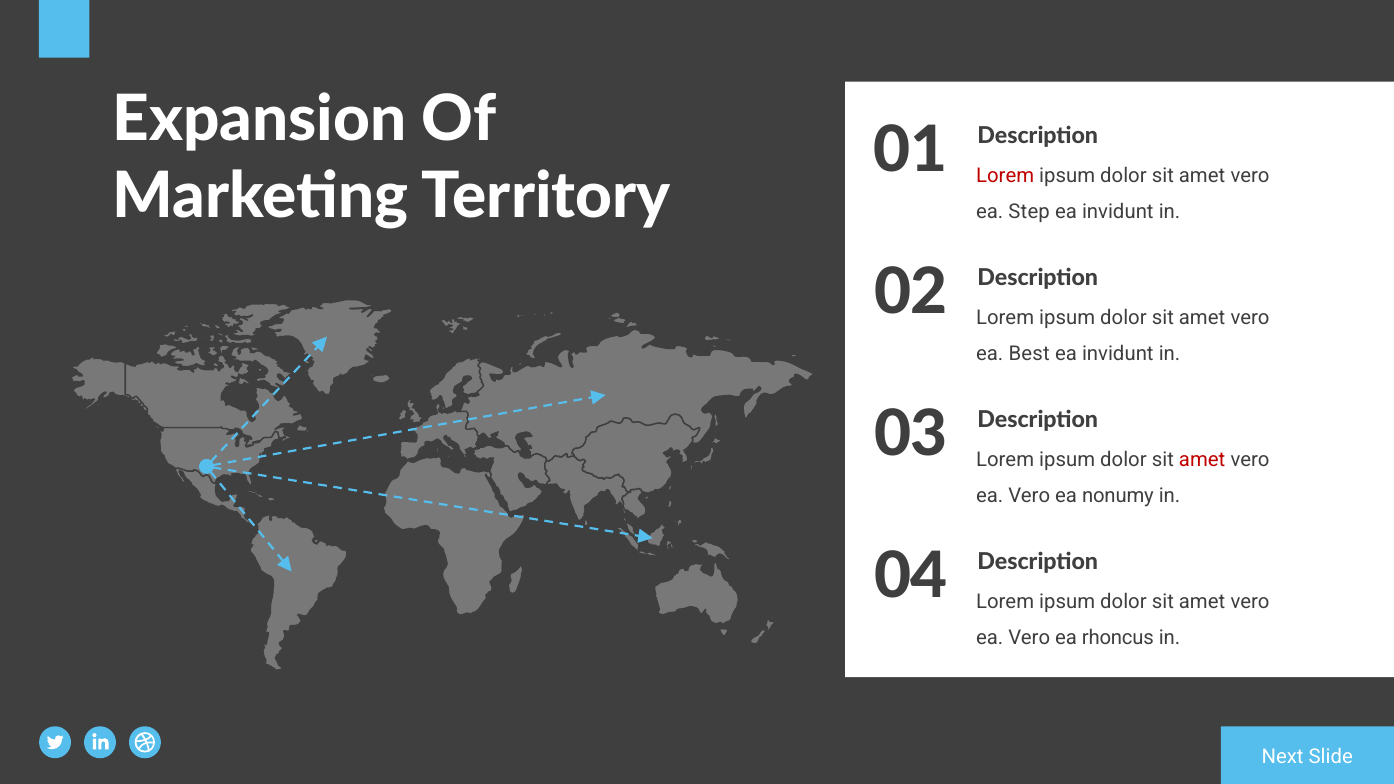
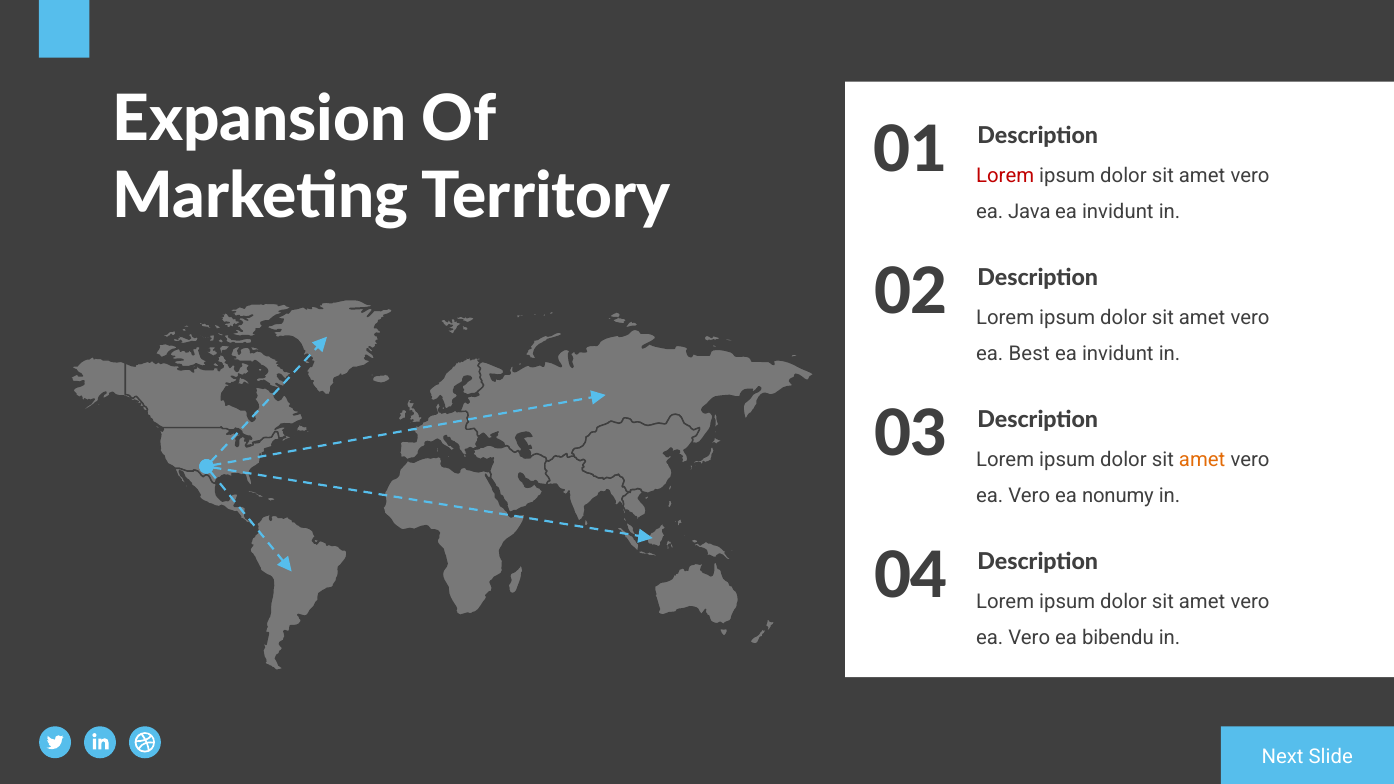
Step: Step -> Java
amet at (1202, 460) colour: red -> orange
rhoncus: rhoncus -> bibendu
